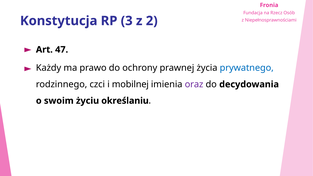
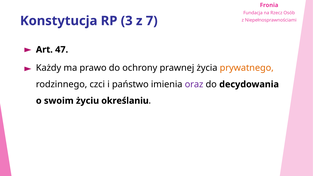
2: 2 -> 7
prywatnego colour: blue -> orange
mobilnej: mobilnej -> państwo
